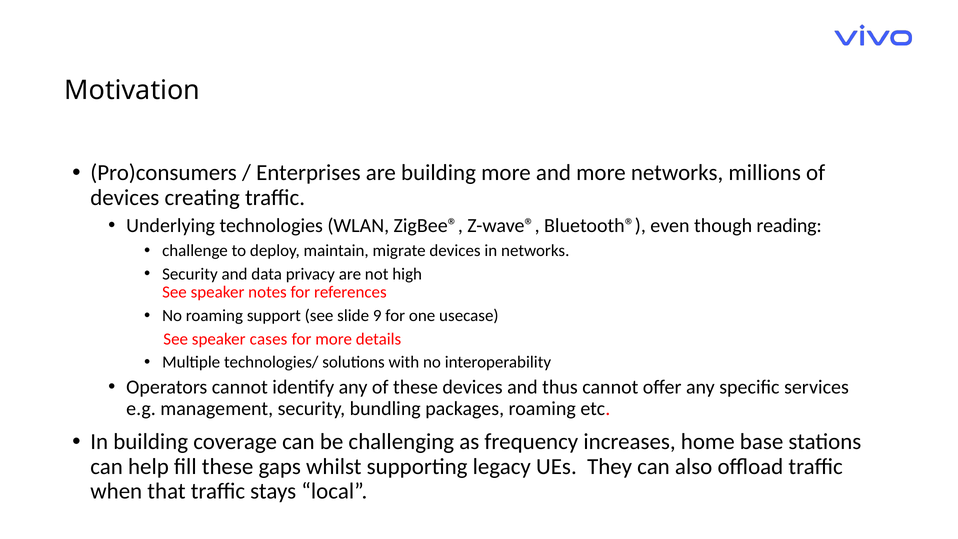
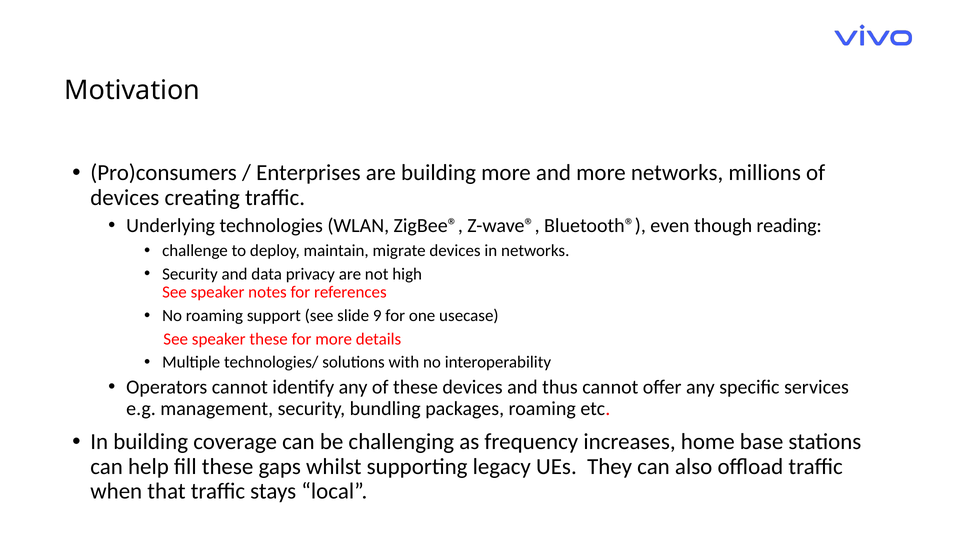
speaker cases: cases -> these
